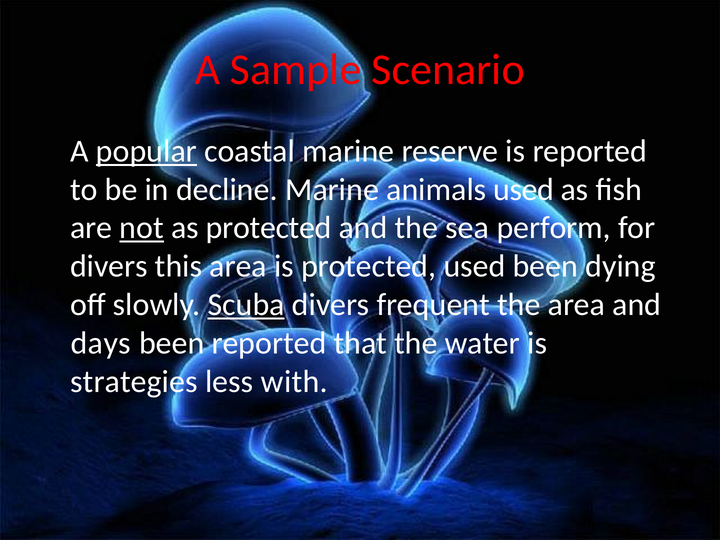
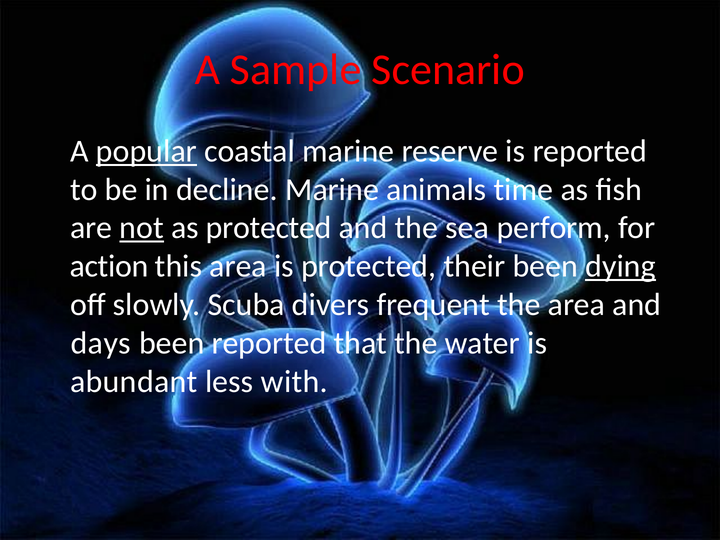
animals used: used -> time
divers at (109, 266): divers -> action
protected used: used -> their
dying underline: none -> present
Scuba underline: present -> none
strategies: strategies -> abundant
